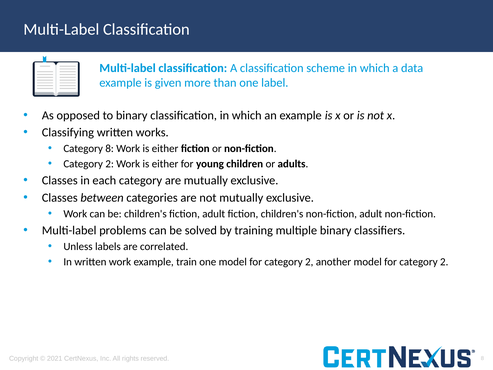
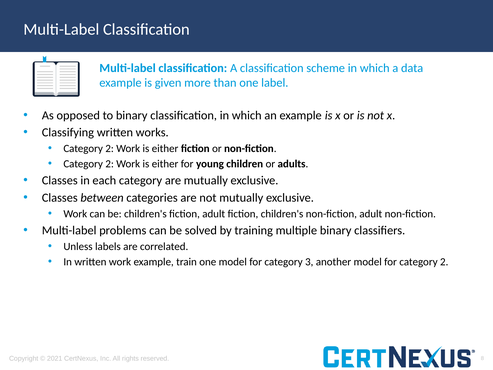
8 at (110, 149): 8 -> 2
2 at (309, 262): 2 -> 3
